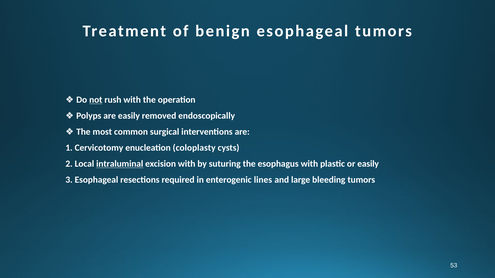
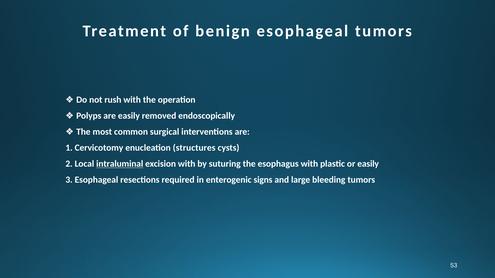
not underline: present -> none
coloplasty: coloplasty -> structures
lines: lines -> signs
